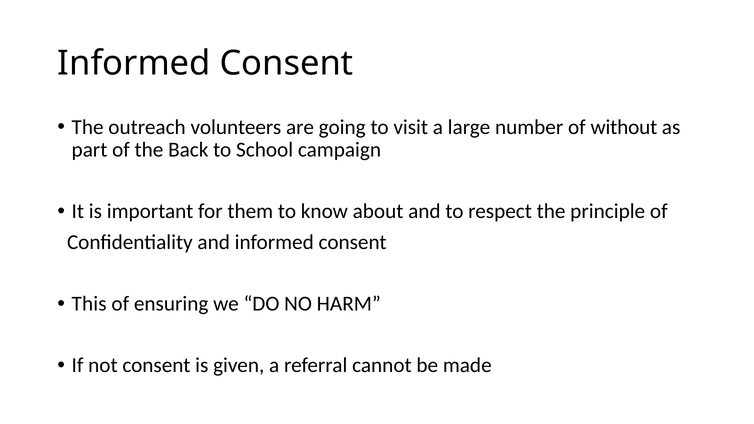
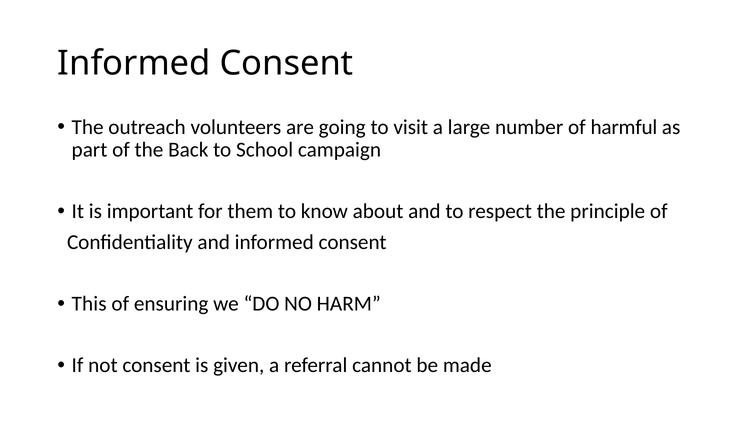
without: without -> harmful
